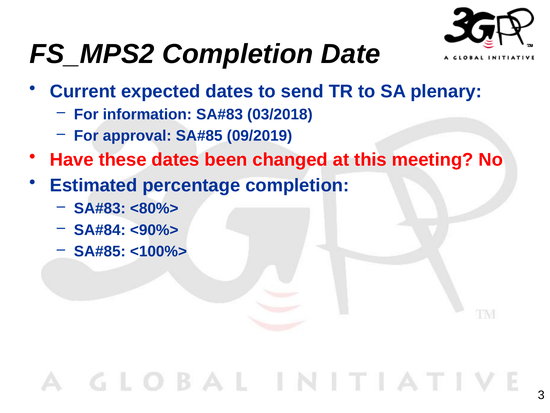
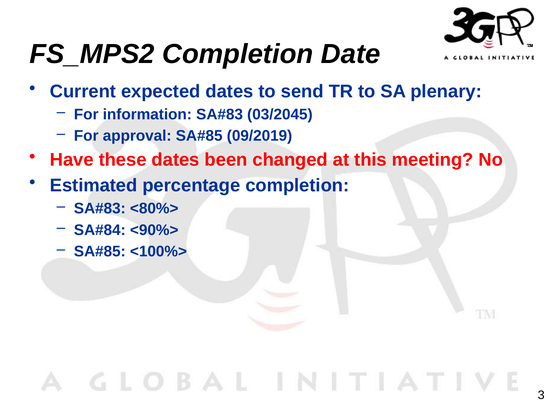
03/2018: 03/2018 -> 03/2045
